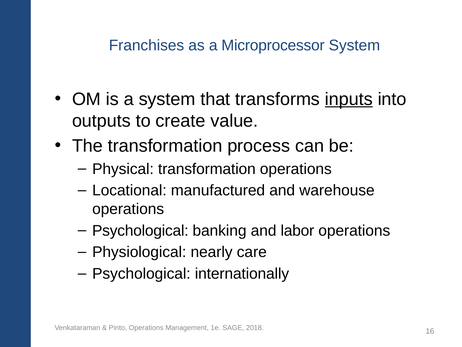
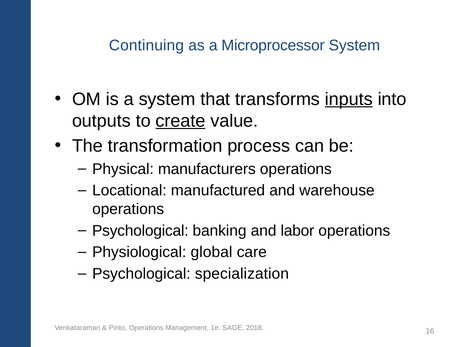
Franchises: Franchises -> Continuing
create underline: none -> present
Physical transformation: transformation -> manufacturers
nearly: nearly -> global
internationally: internationally -> specialization
